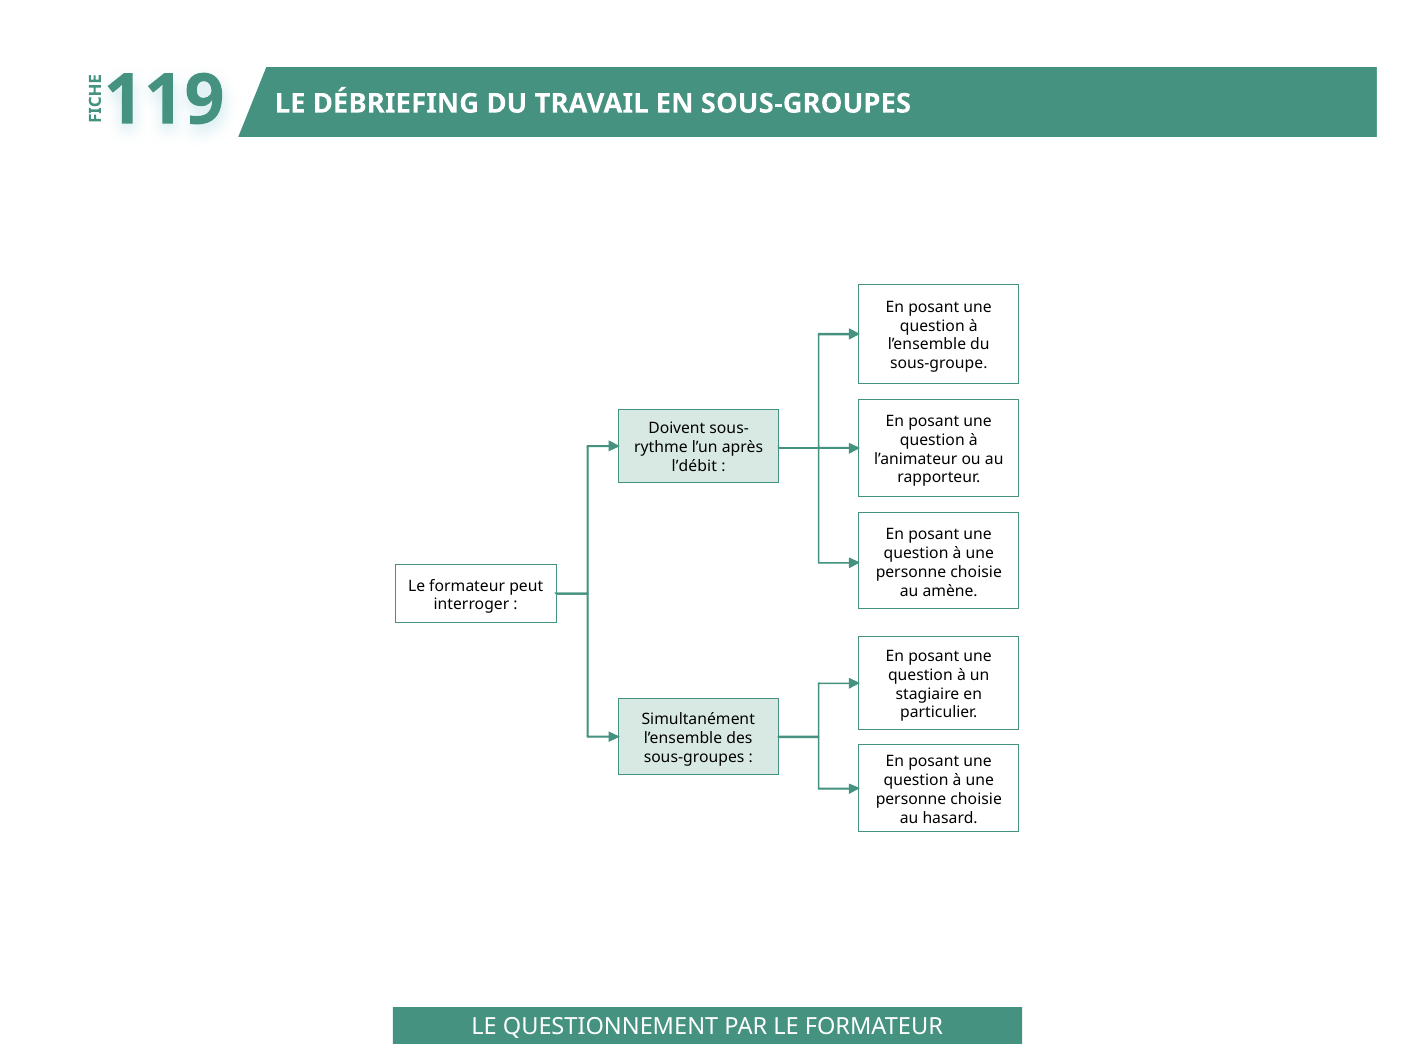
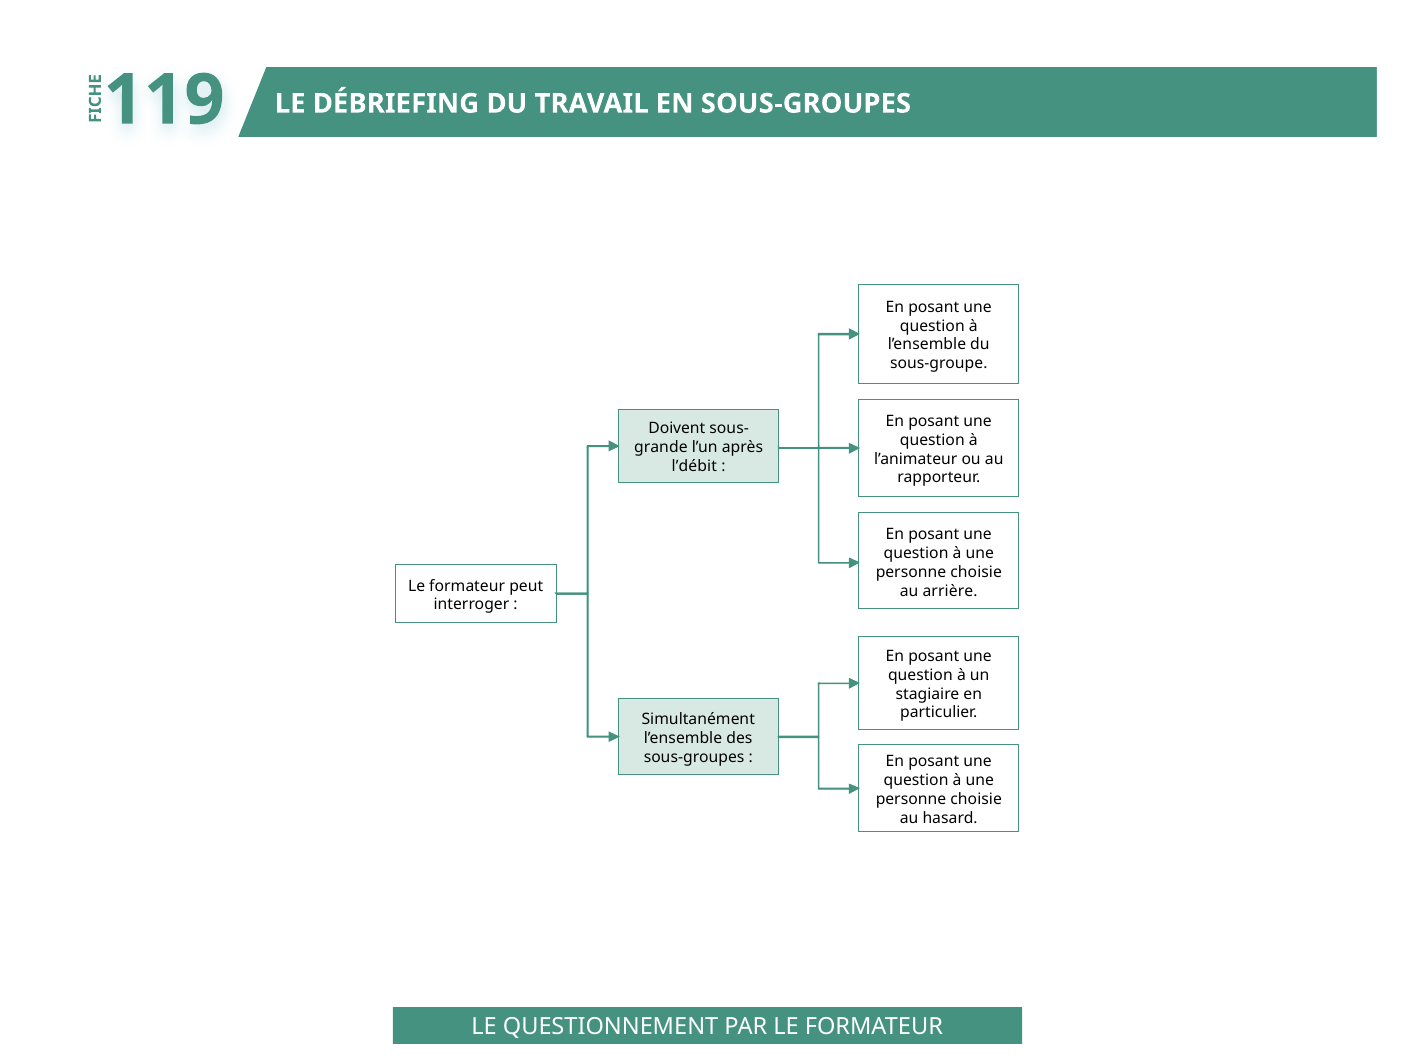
rythme: rythme -> grande
amène: amène -> arrière
